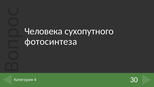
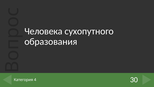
фотосинтеза: фотосинтеза -> образования
